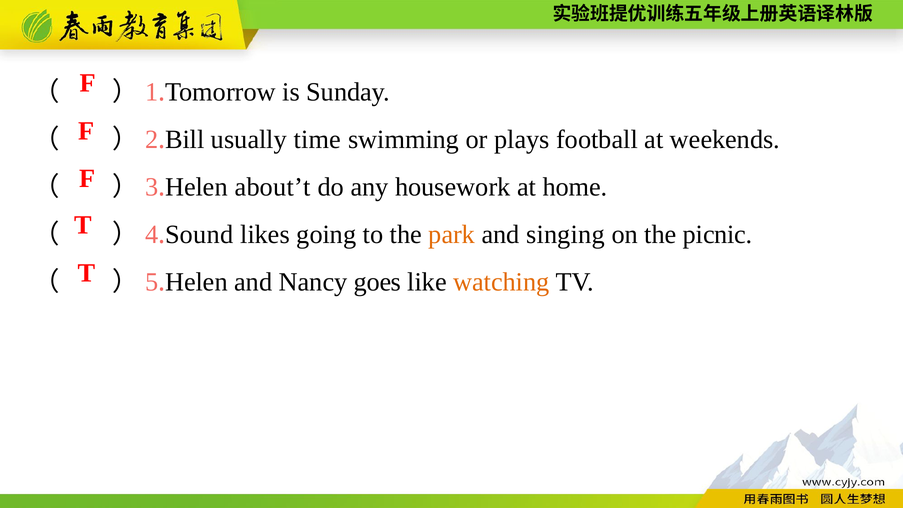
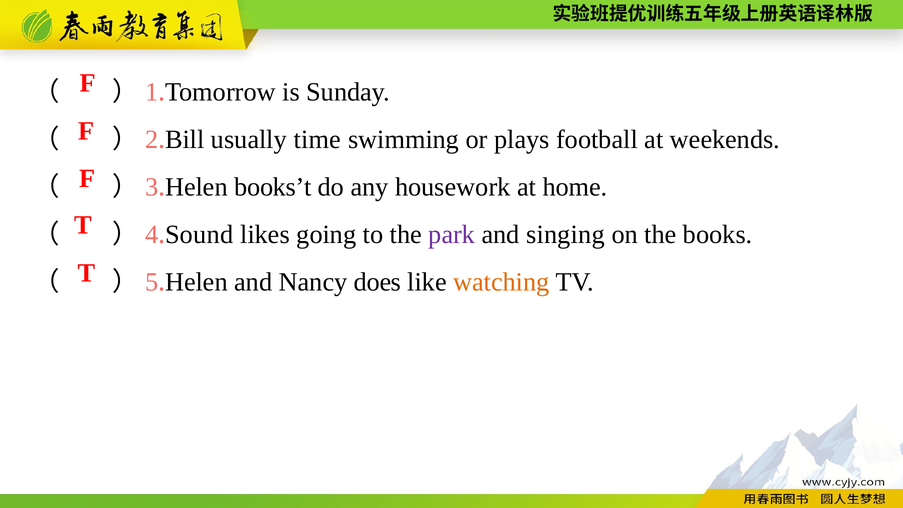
about’t: about’t -> books’t
park colour: orange -> purple
picnic: picnic -> books
goes: goes -> does
